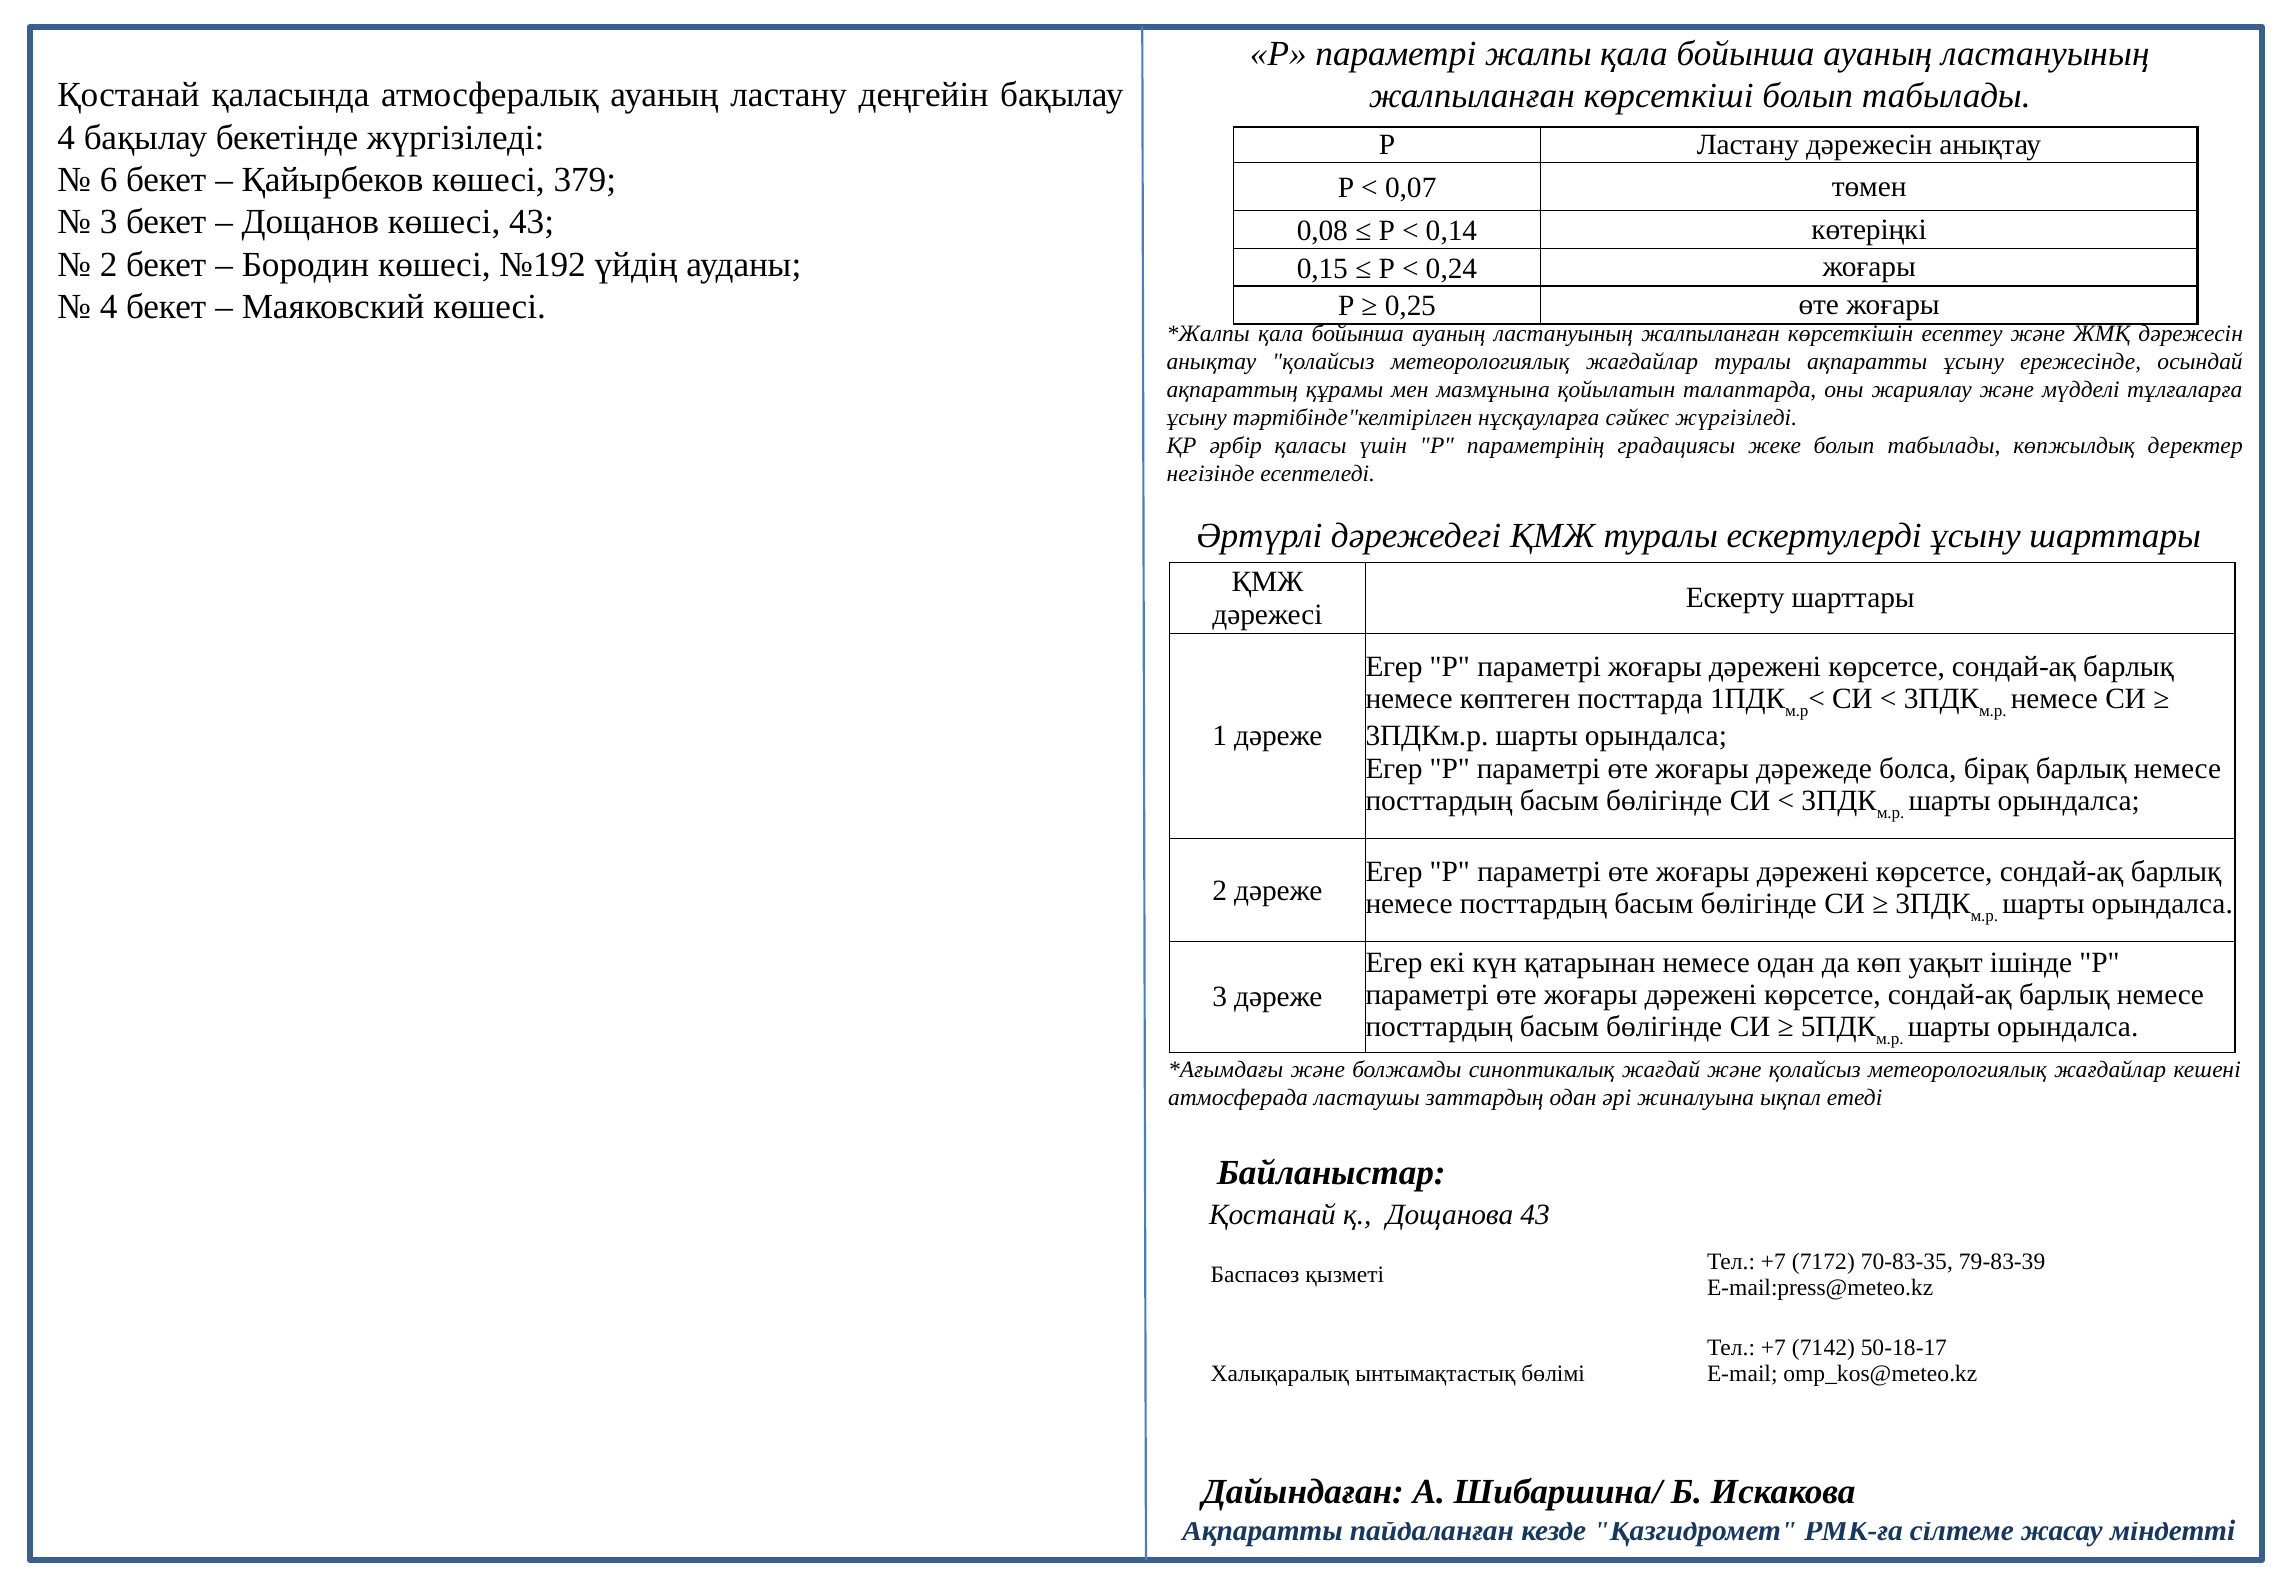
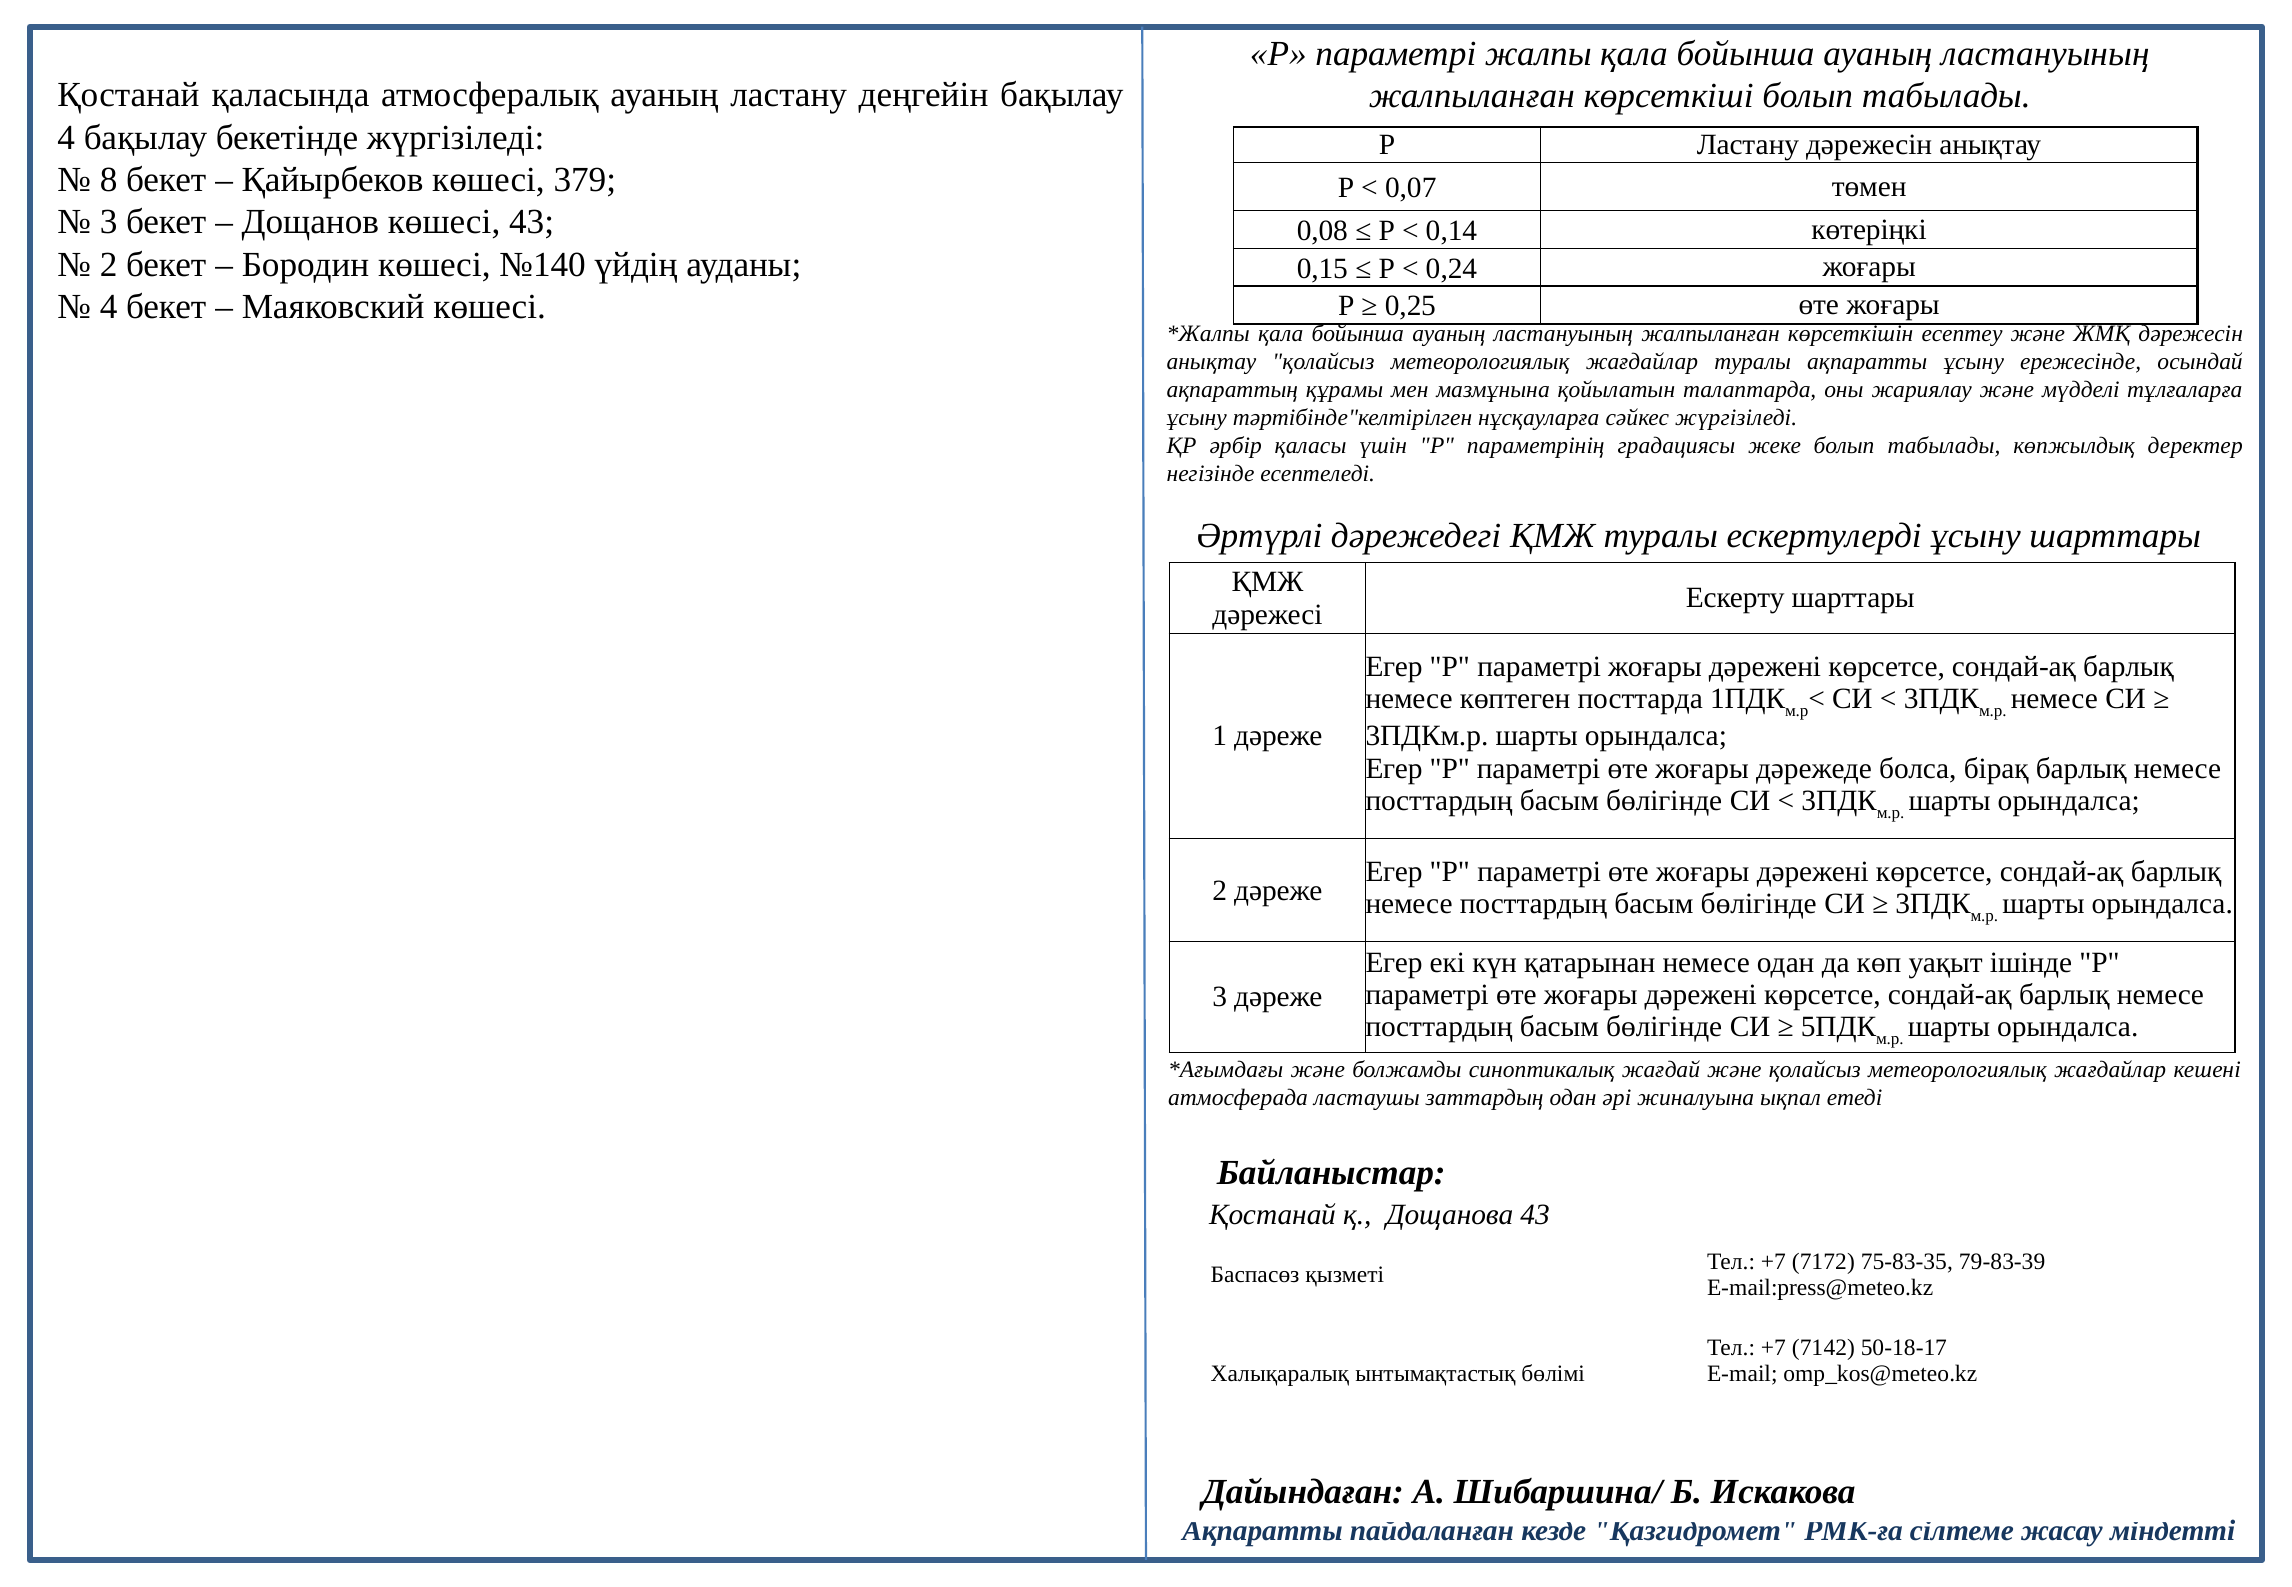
6: 6 -> 8
№192: №192 -> №140
70-83-35: 70-83-35 -> 75-83-35
